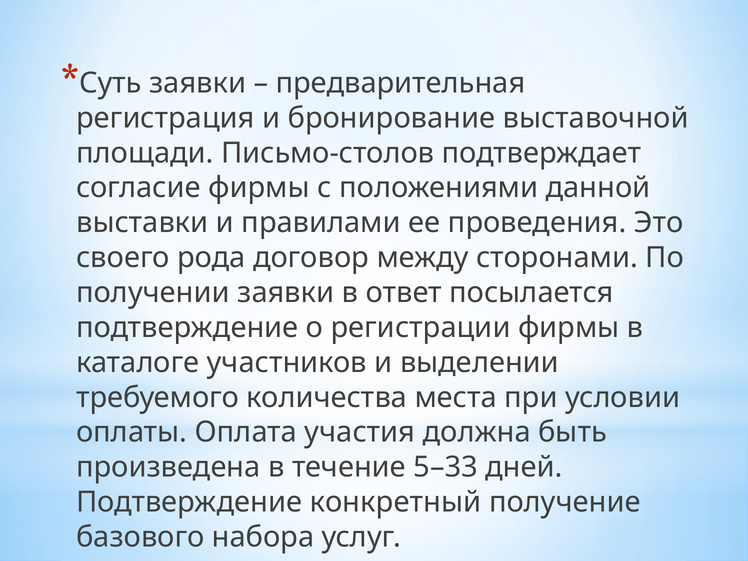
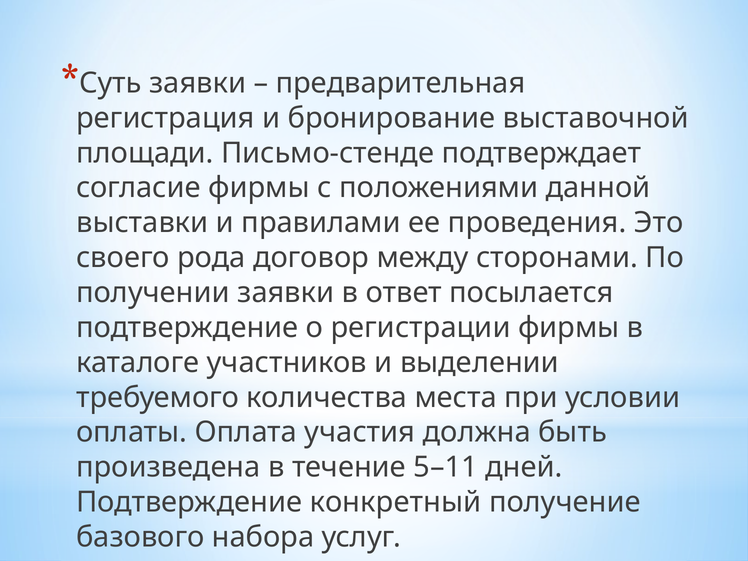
Письмо-столов: Письмо-столов -> Письмо-стенде
5–33: 5–33 -> 5–11
